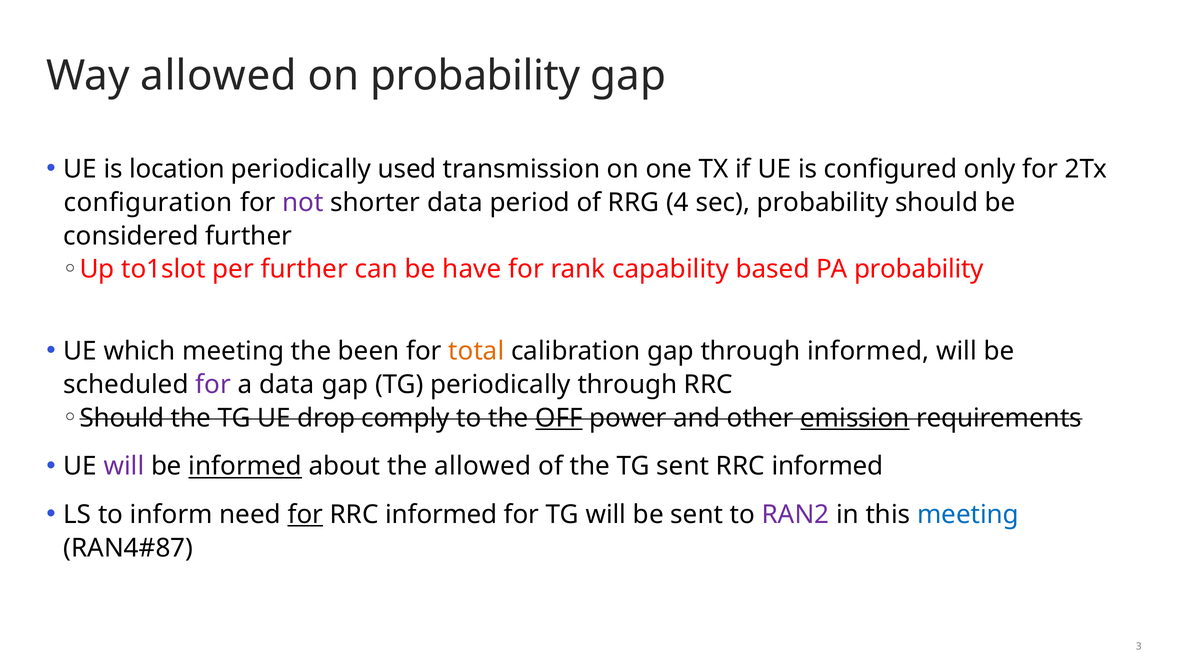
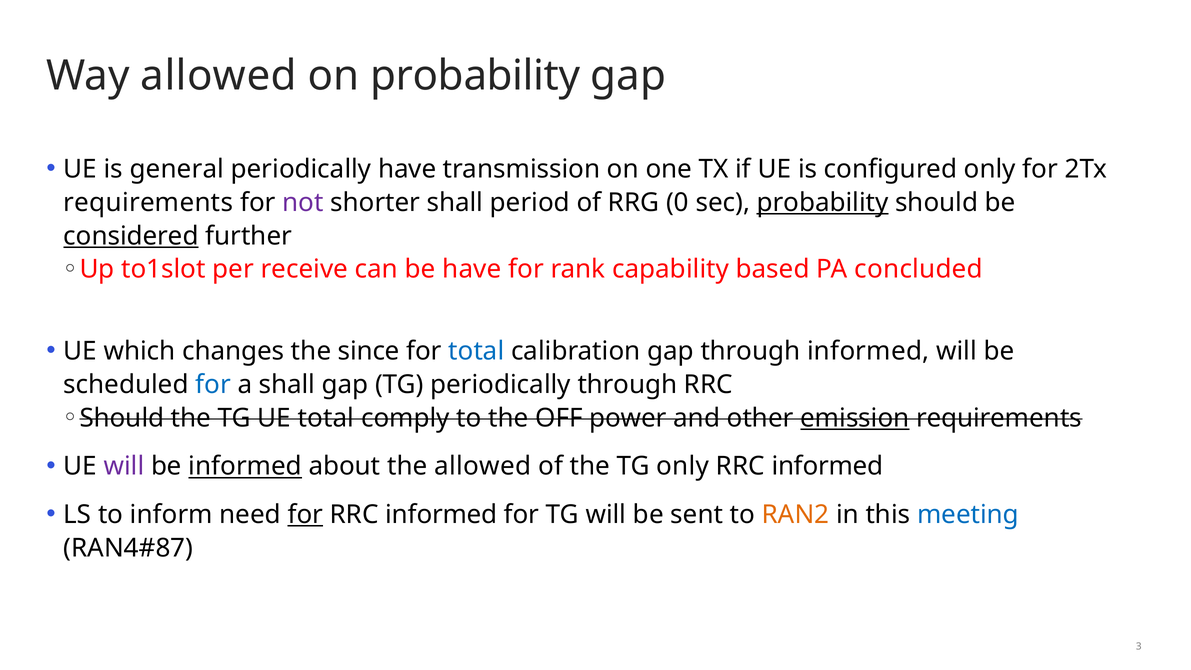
location: location -> general
periodically used: used -> have
configuration at (148, 202): configuration -> requirements
shorter data: data -> shall
4: 4 -> 0
probability at (823, 202) underline: none -> present
considered underline: none -> present
per further: further -> receive
PA probability: probability -> concluded
which meeting: meeting -> changes
been: been -> since
total at (476, 351) colour: orange -> blue
for at (213, 385) colour: purple -> blue
a data: data -> shall
UE drop: drop -> total
OFF underline: present -> none
TG sent: sent -> only
RAN2 colour: purple -> orange
